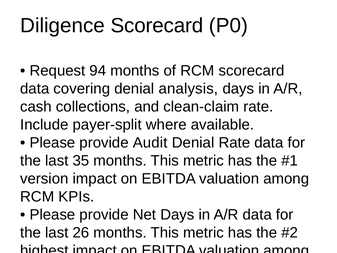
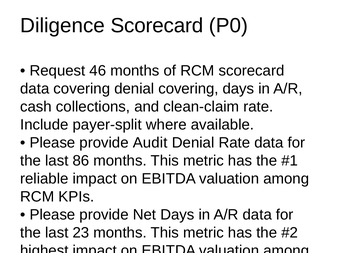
94: 94 -> 46
denial analysis: analysis -> covering
35: 35 -> 86
version: version -> reliable
26: 26 -> 23
